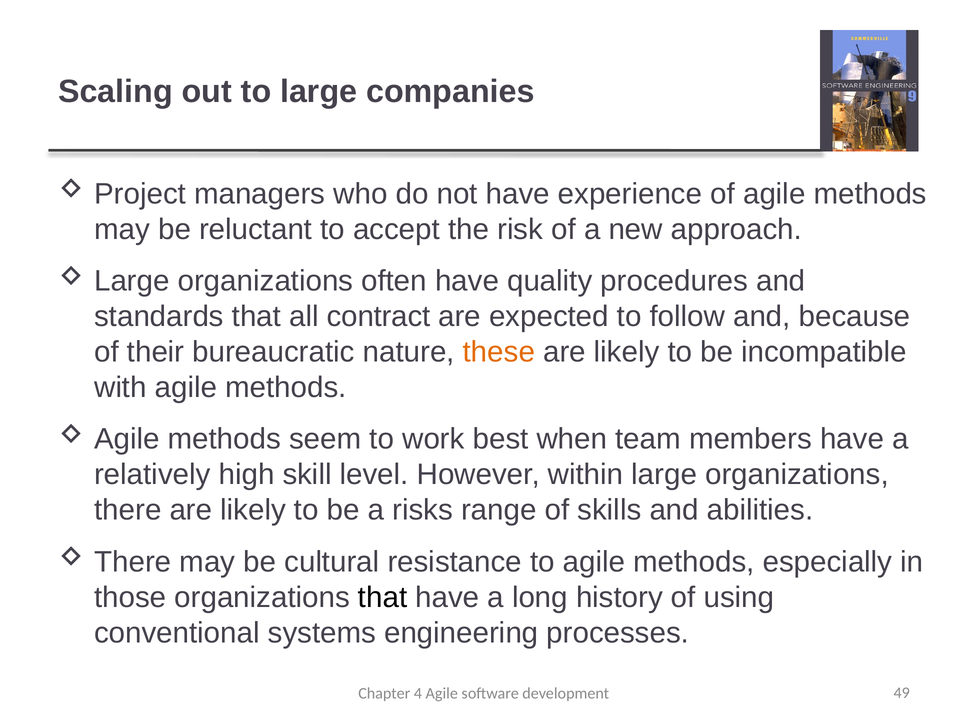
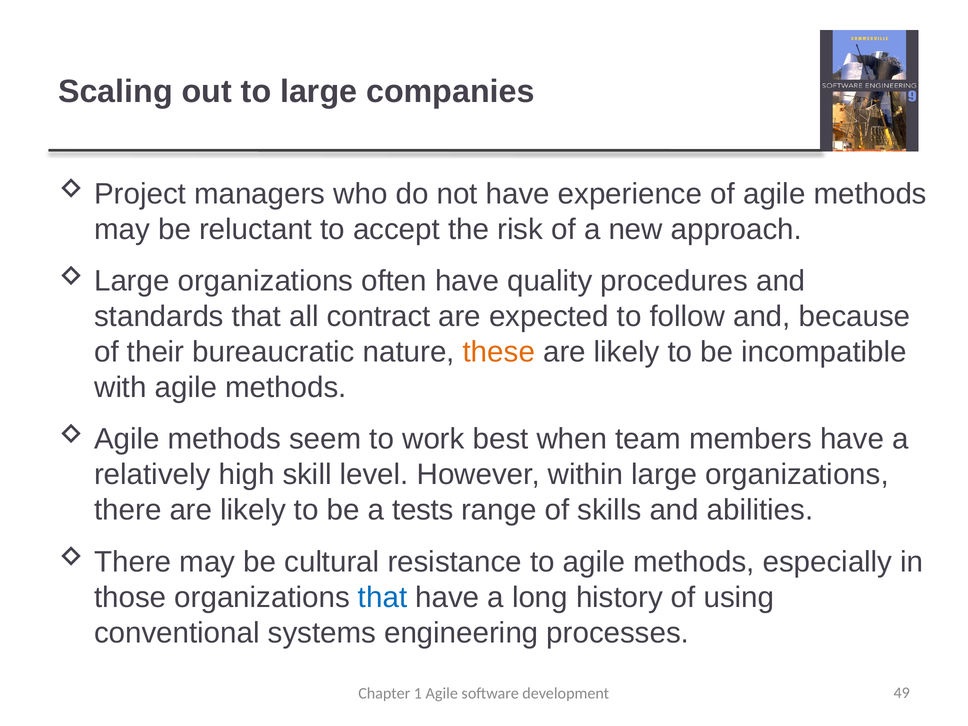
risks: risks -> tests
that at (383, 597) colour: black -> blue
4: 4 -> 1
